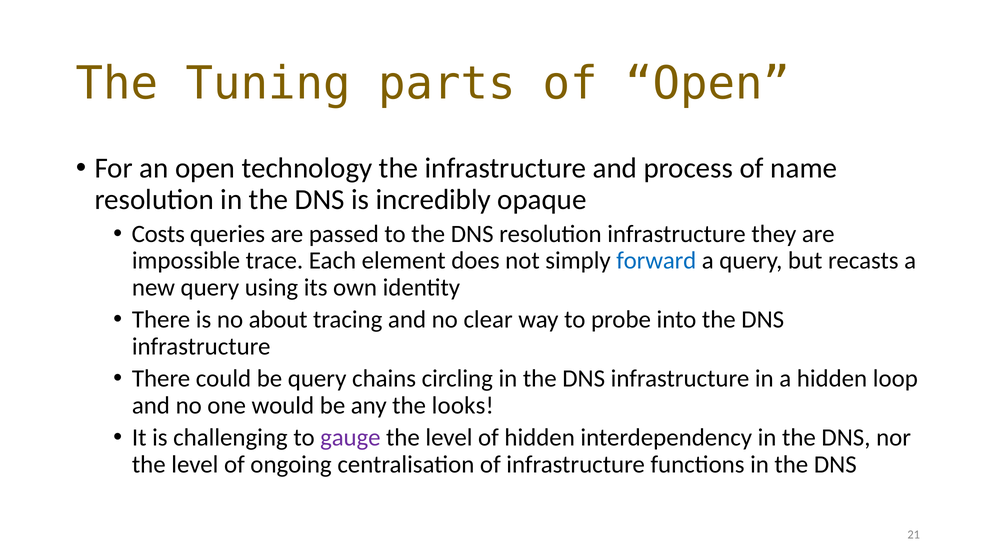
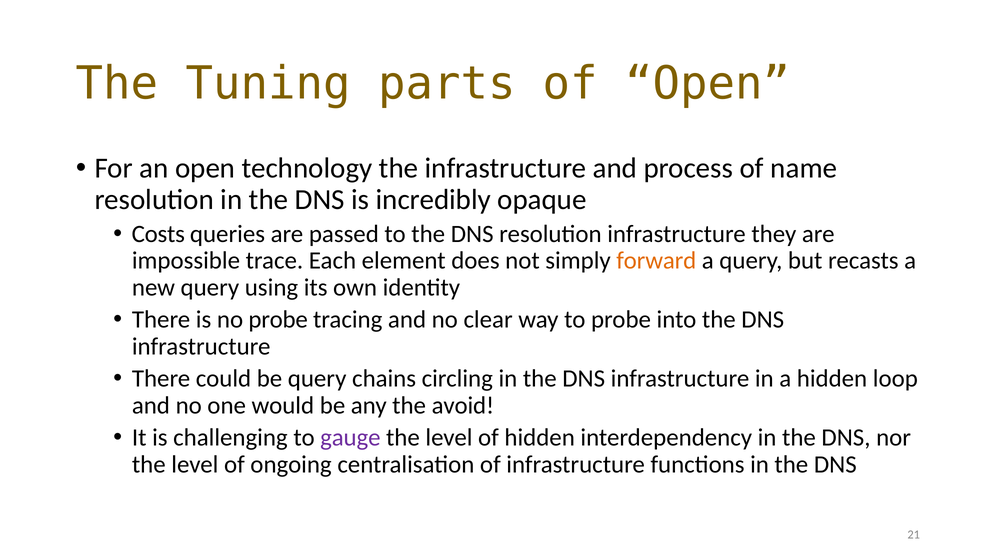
forward colour: blue -> orange
no about: about -> probe
looks: looks -> avoid
